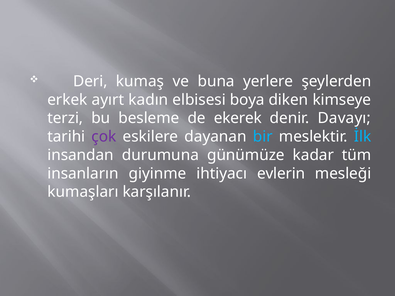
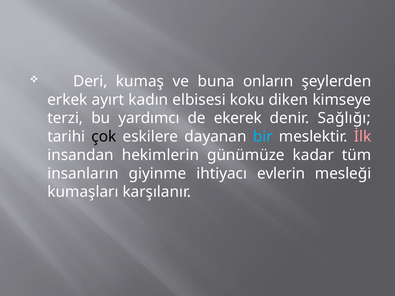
yerlere: yerlere -> onların
boya: boya -> koku
besleme: besleme -> yardımcı
Davayı: Davayı -> Sağlığı
çok colour: purple -> black
İlk colour: light blue -> pink
durumuna: durumuna -> hekimlerin
